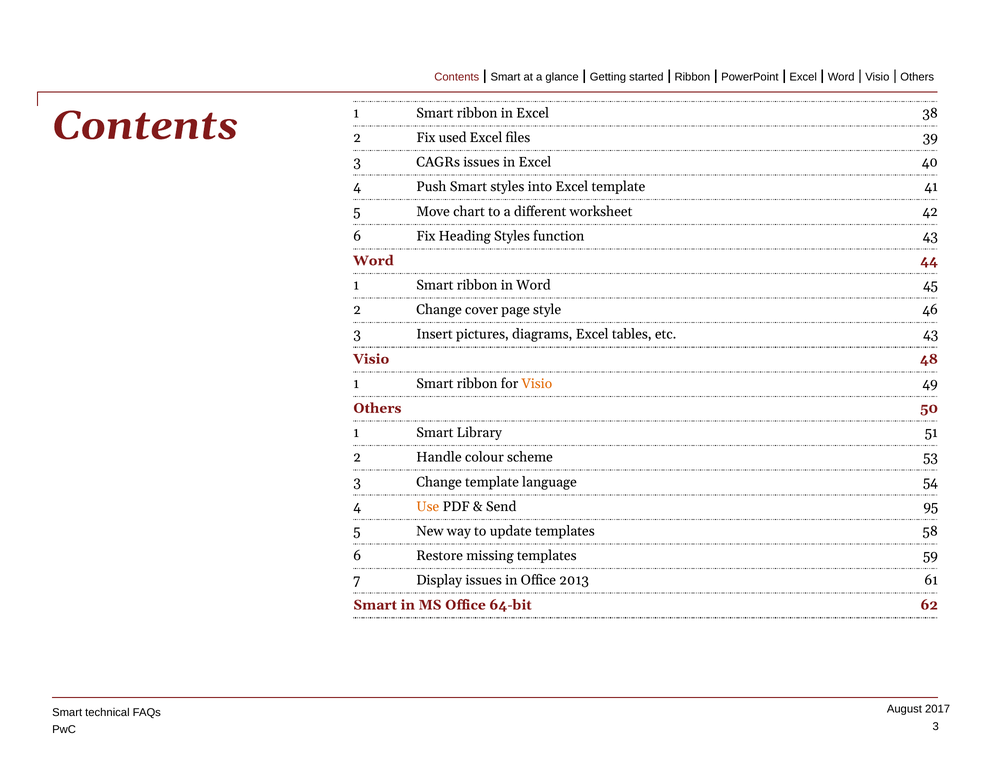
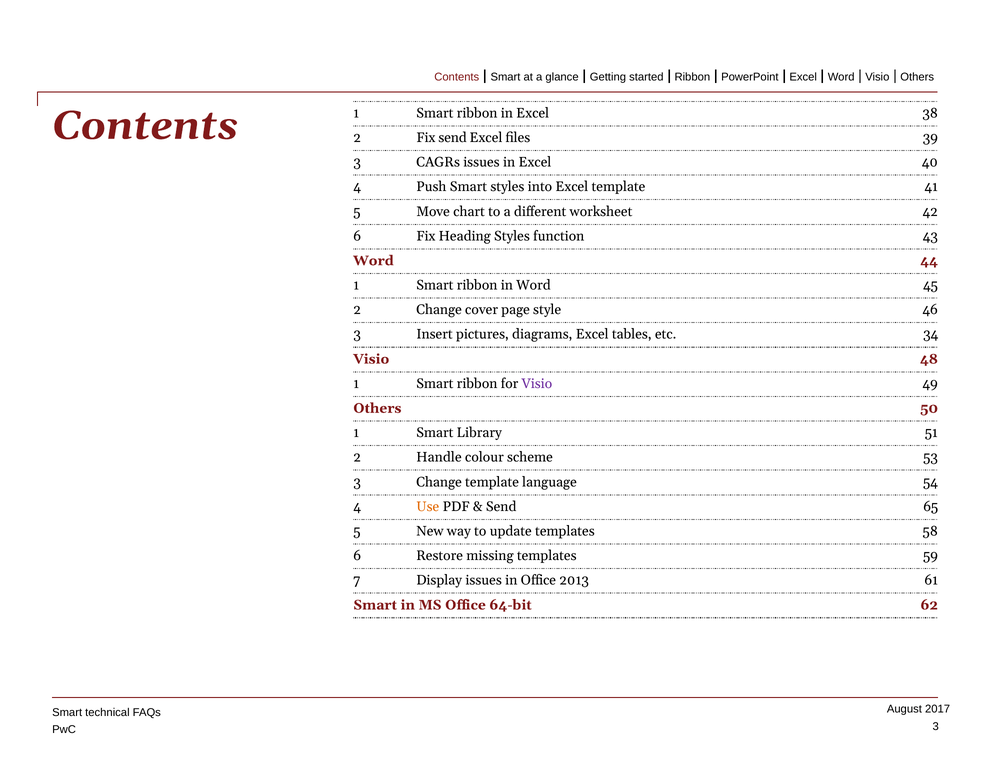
Fix used: used -> send
etc 43: 43 -> 34
Visio at (537, 384) colour: orange -> purple
95: 95 -> 65
